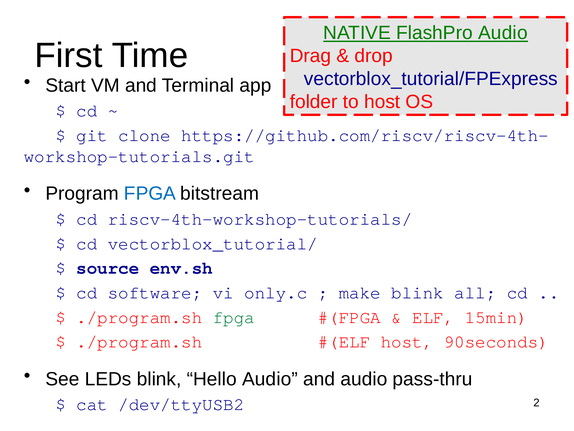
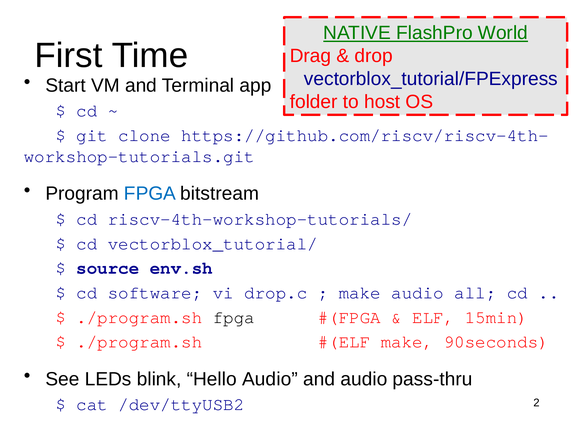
FlashPro Audio: Audio -> World
only.c: only.c -> drop.c
make blink: blink -> audio
fpga at (234, 317) colour: green -> black
host at (407, 341): host -> make
